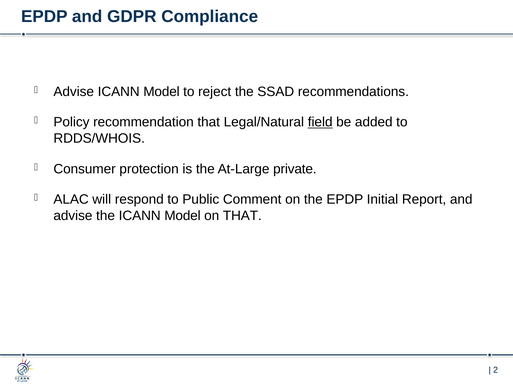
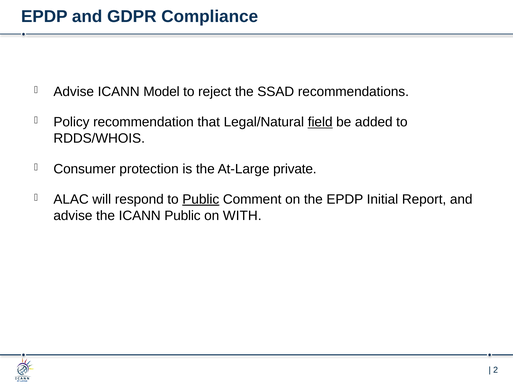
Public at (201, 199) underline: none -> present
the ICANN Model: Model -> Public
on THAT: THAT -> WITH
